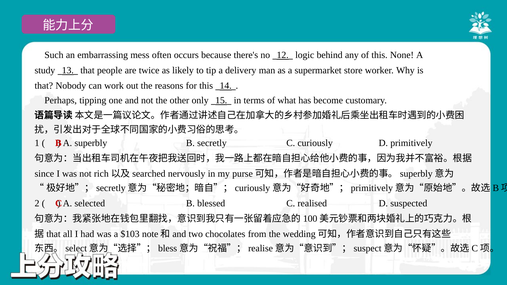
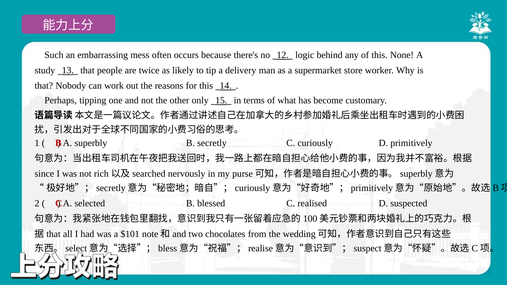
$103: $103 -> $101
